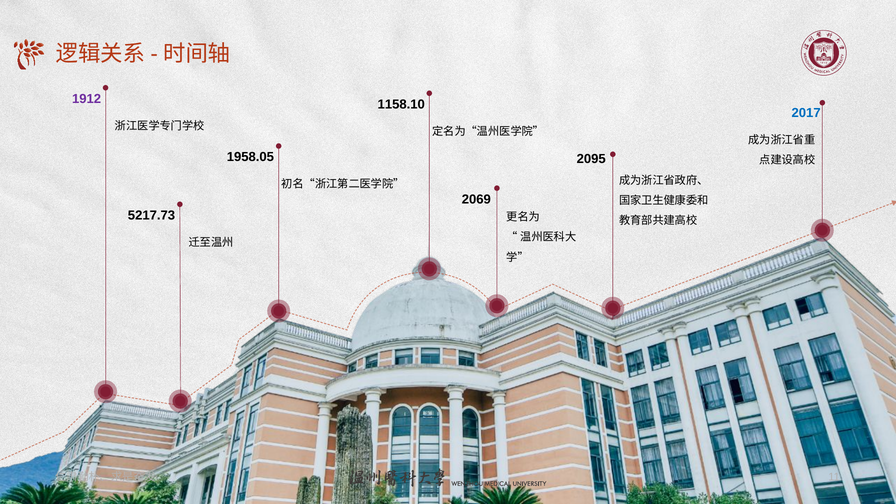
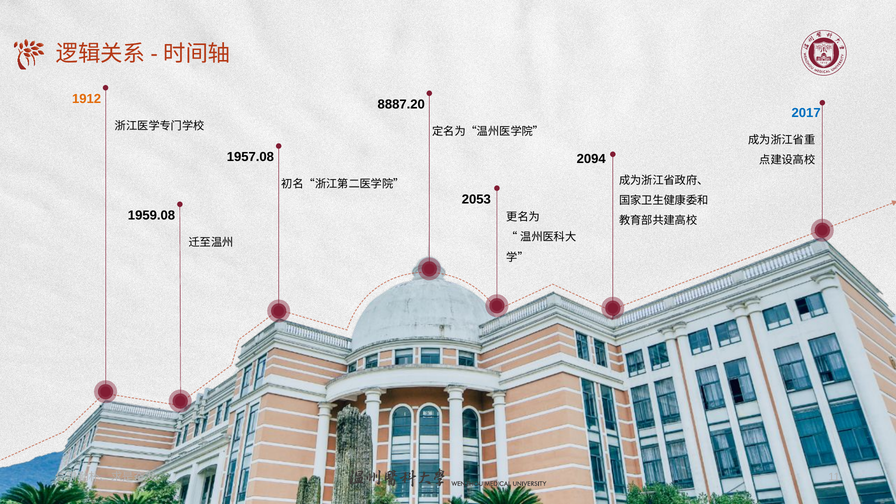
1912 colour: purple -> orange
1158.10: 1158.10 -> 8887.20
1958.05: 1958.05 -> 1957.08
2095: 2095 -> 2094
2069: 2069 -> 2053
5217.73: 5217.73 -> 1959.08
